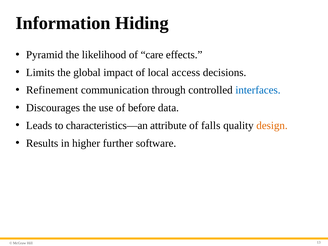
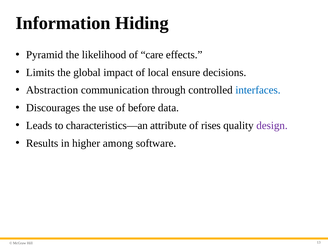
access: access -> ensure
Refinement: Refinement -> Abstraction
falls: falls -> rises
design colour: orange -> purple
further: further -> among
